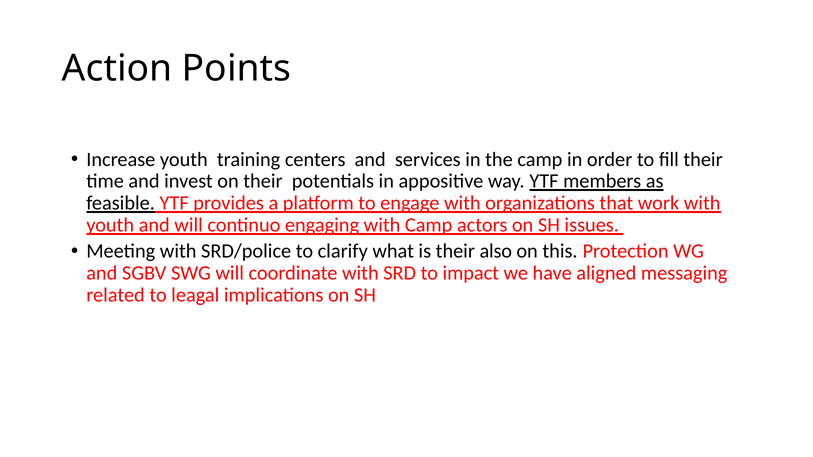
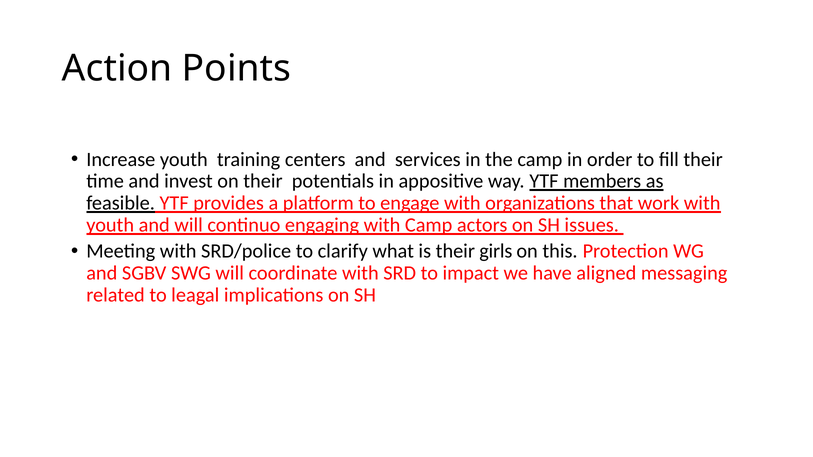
also: also -> girls
